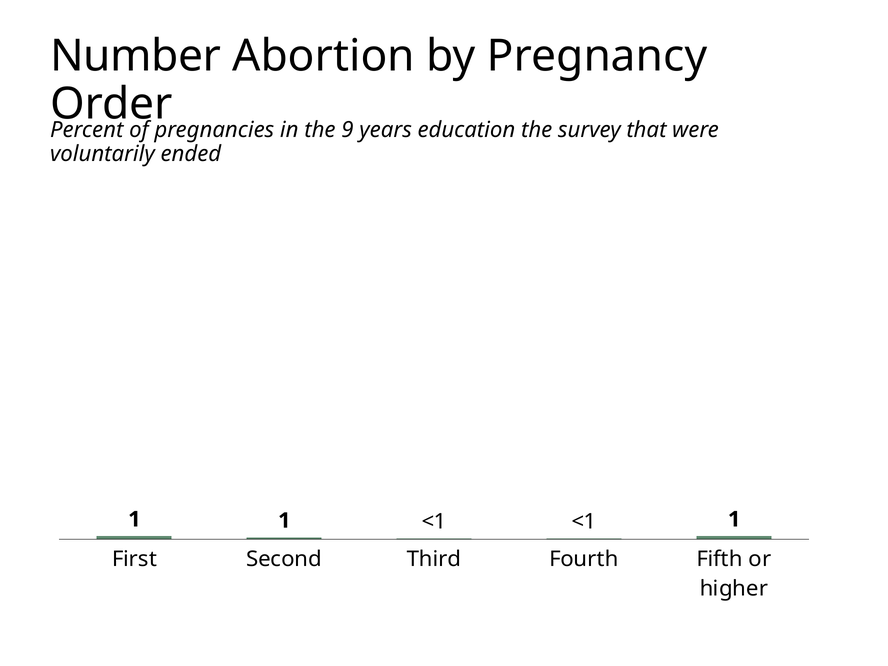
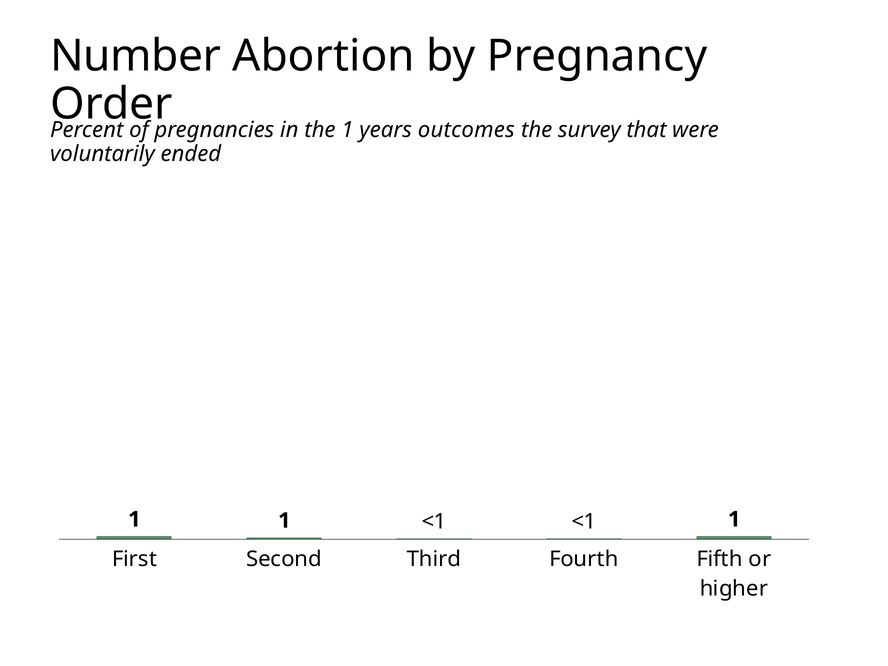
the 9: 9 -> 1
education: education -> outcomes
